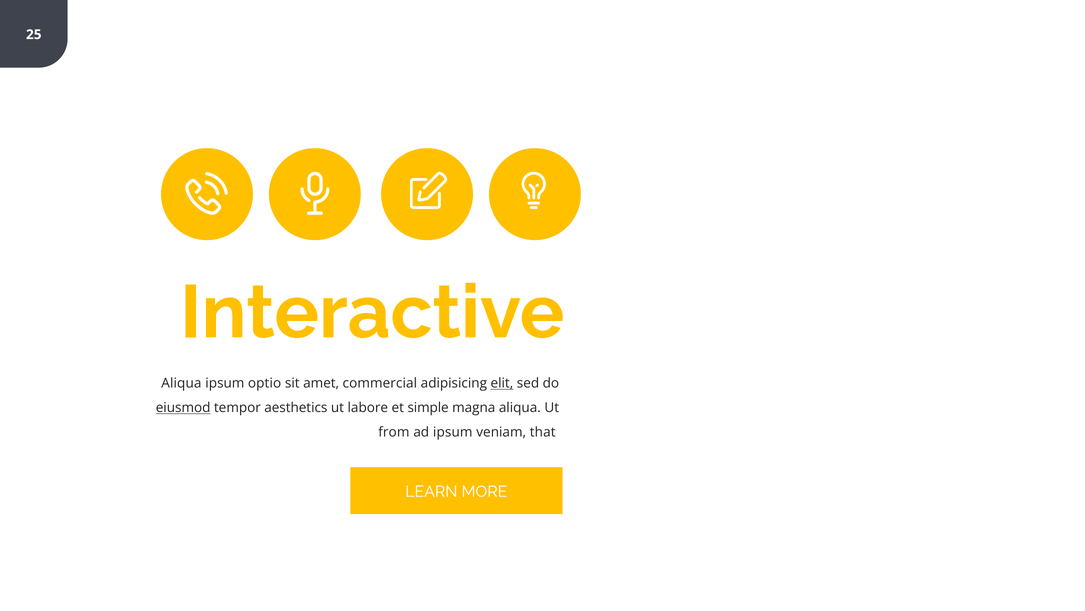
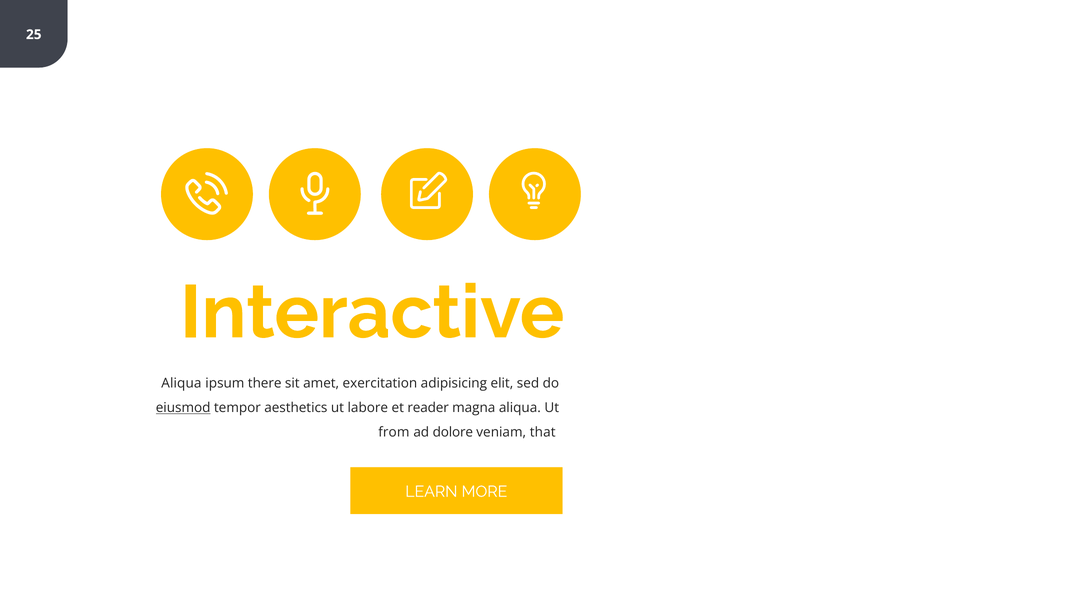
optio: optio -> there
commercial: commercial -> exercitation
elit underline: present -> none
simple: simple -> reader
ad ipsum: ipsum -> dolore
